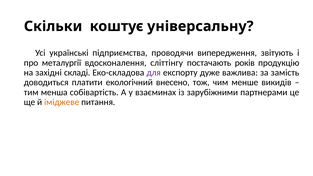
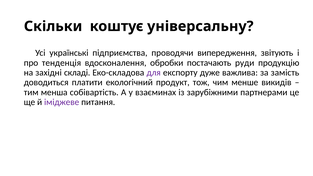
металургії: металургії -> тенденція
сліттінгу: сліттінгу -> обробки
років: років -> руди
внесено: внесено -> продукт
іміджеве colour: orange -> purple
